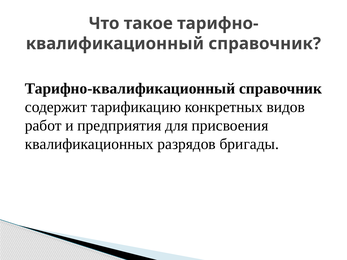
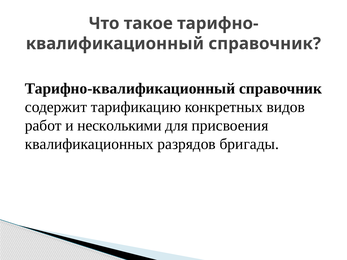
предприятия: предприятия -> несколькими
